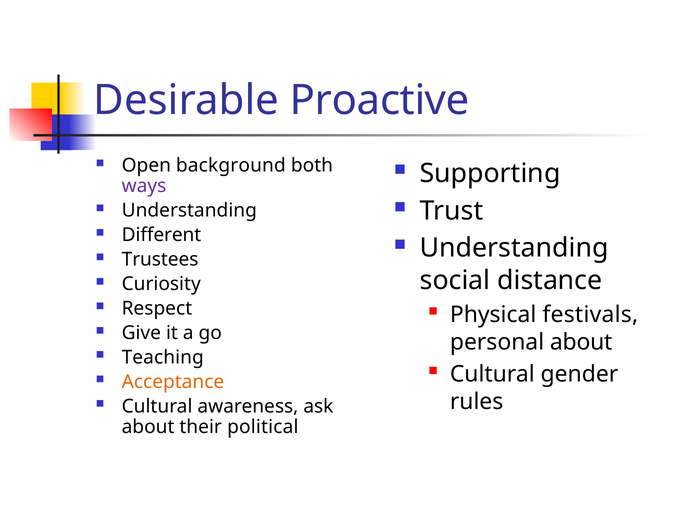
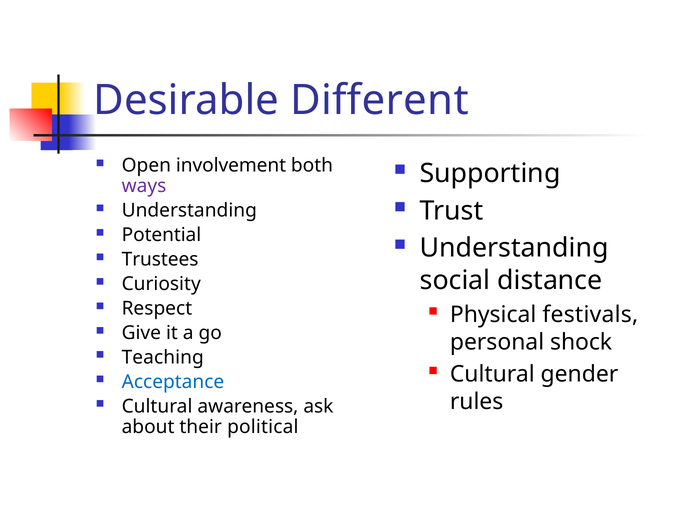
Proactive: Proactive -> Different
background: background -> involvement
Different: Different -> Potential
personal about: about -> shock
Acceptance colour: orange -> blue
